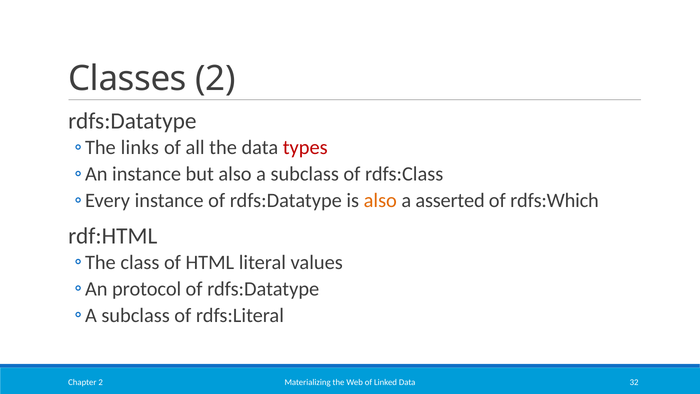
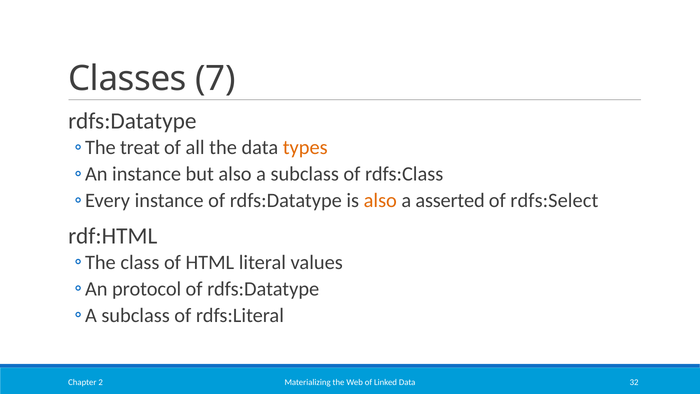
Classes 2: 2 -> 7
links: links -> treat
types colour: red -> orange
rdfs:Which: rdfs:Which -> rdfs:Select
